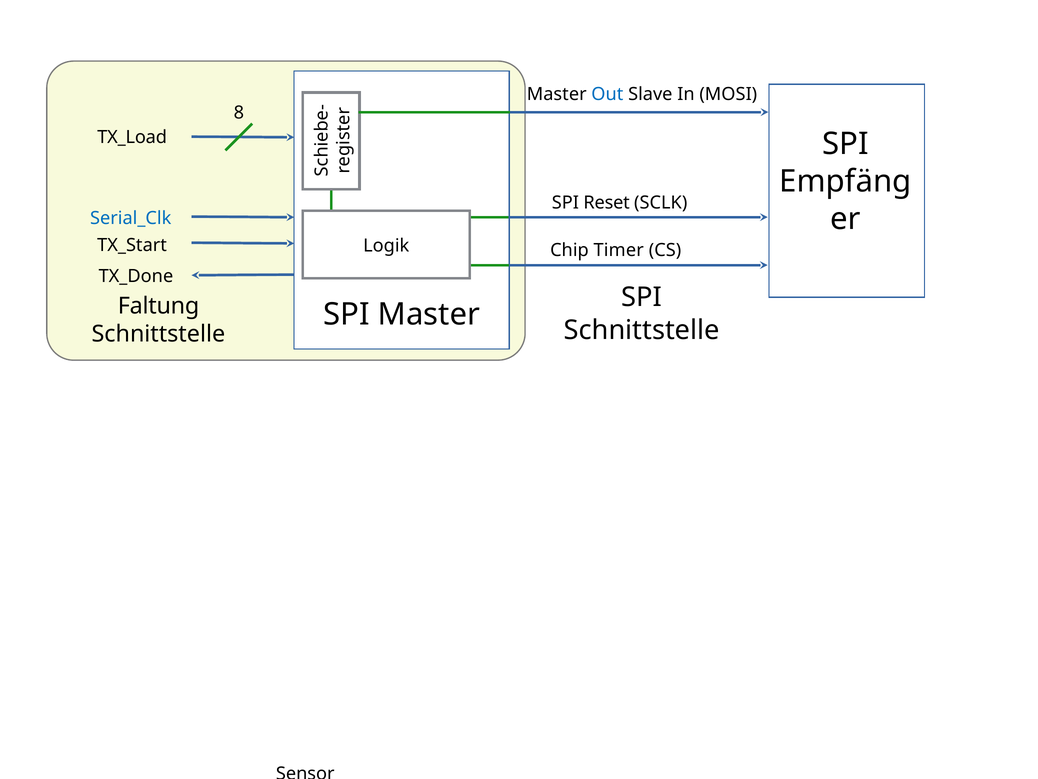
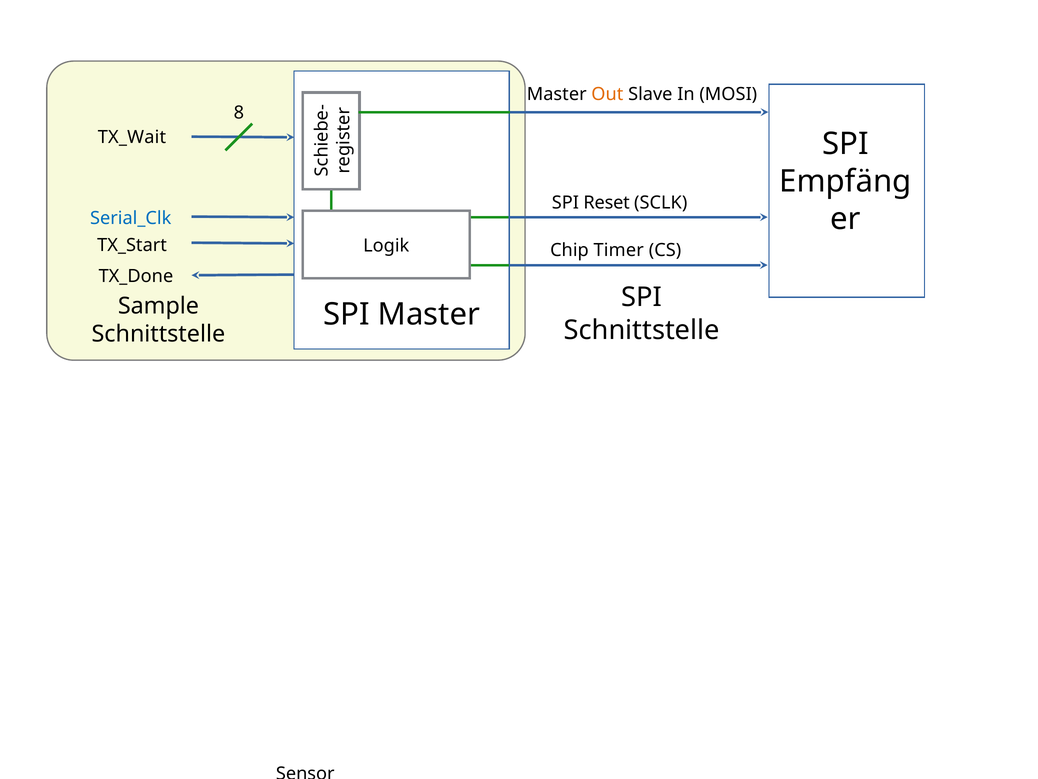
Out colour: blue -> orange
TX_Load: TX_Load -> TX_Wait
Faltung: Faltung -> Sample
